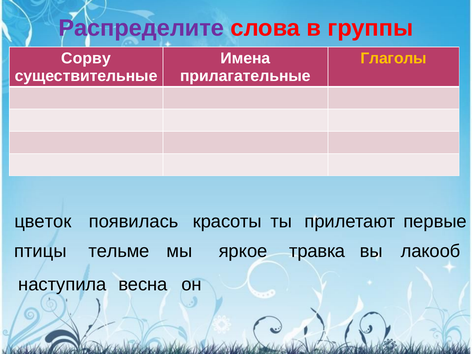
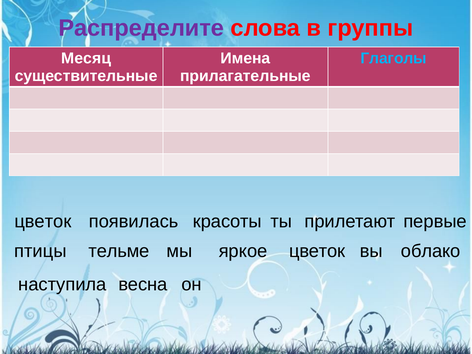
Сорву: Сорву -> Месяц
Глаголы colour: yellow -> light blue
яркое травка: травка -> цветок
лакооб: лакооб -> облако
